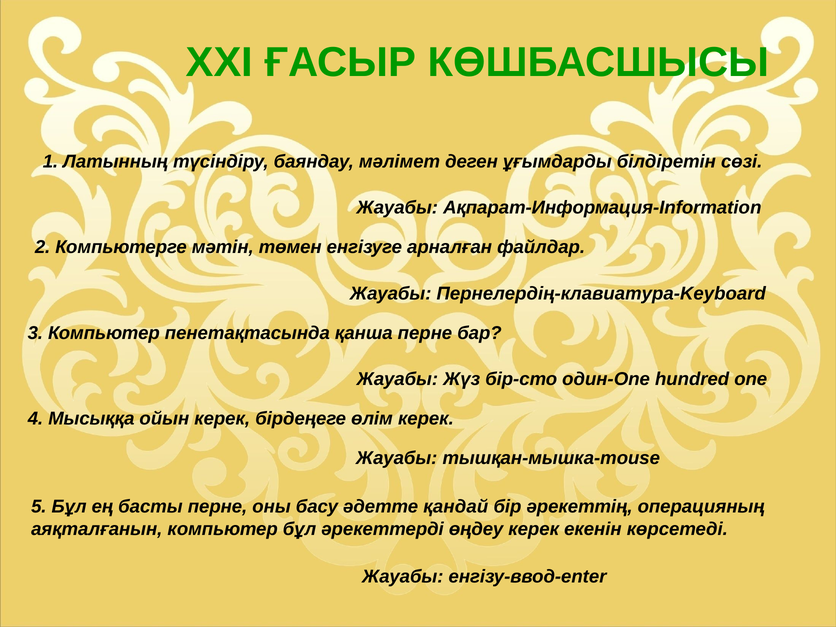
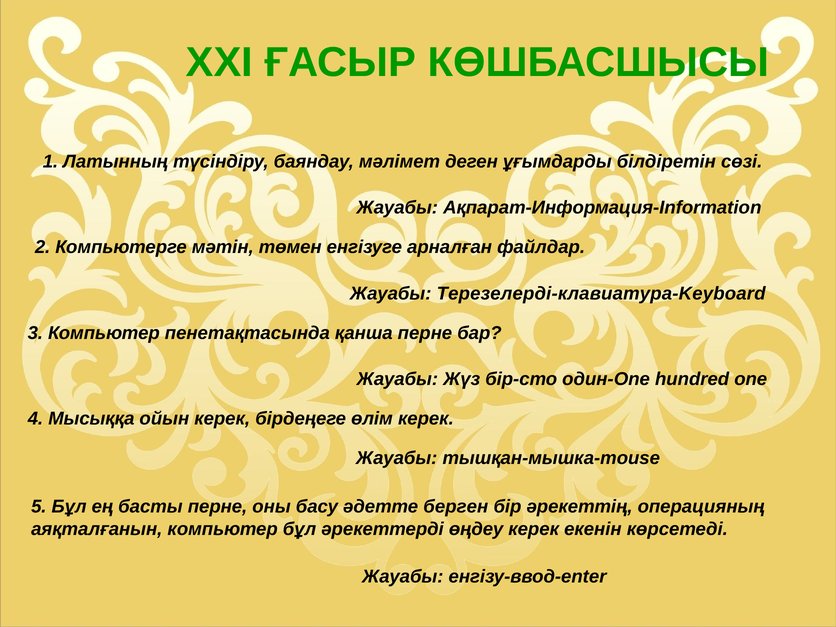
Пернелердің-клавиатура-Keyboard: Пернелердің-клавиатура-Keyboard -> Терезелерді-клавиатура-Keyboard
қандай: қандай -> берген
